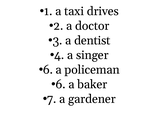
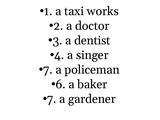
drives: drives -> works
6 at (48, 70): 6 -> 7
